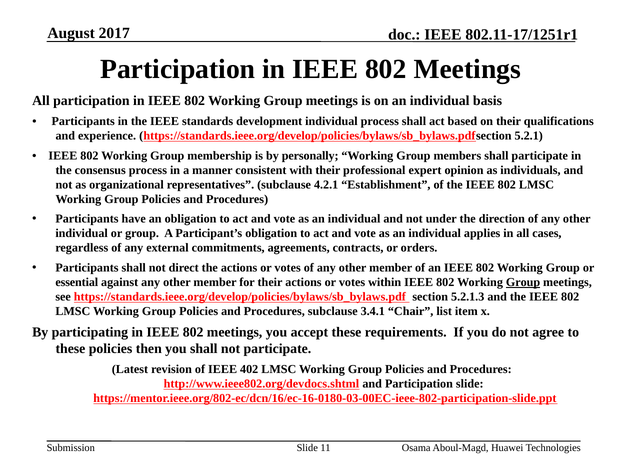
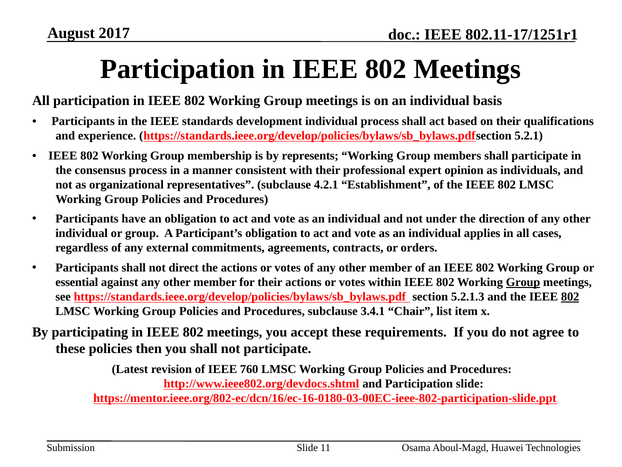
personally: personally -> represents
802 at (570, 296) underline: none -> present
402: 402 -> 760
